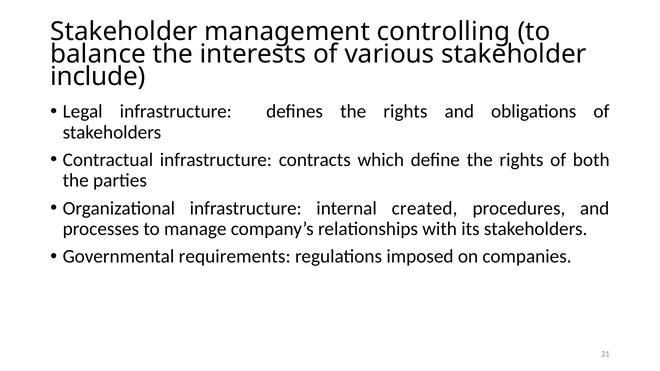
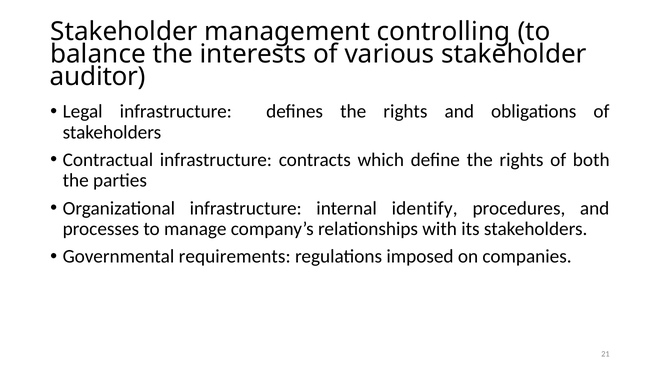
include: include -> auditor
created: created -> identify
